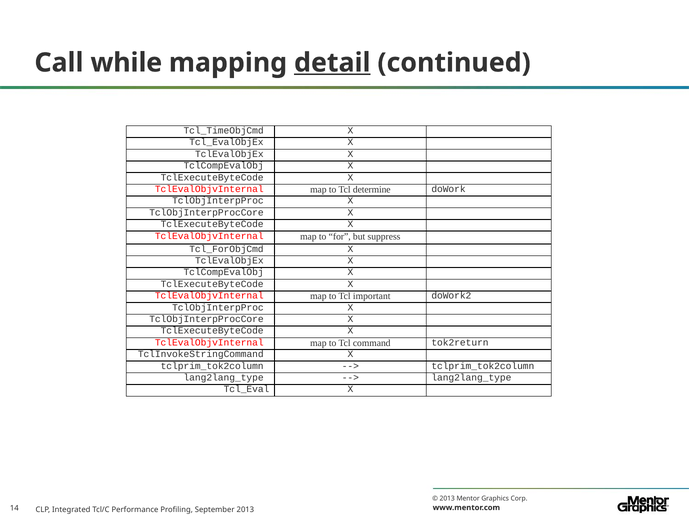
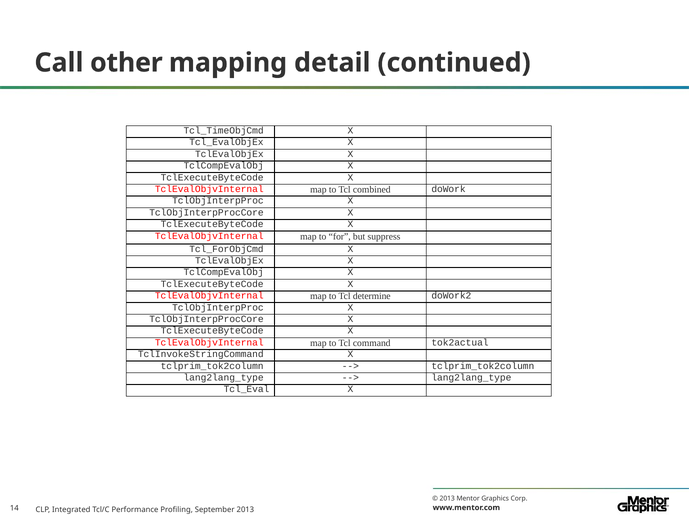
while: while -> other
detail underline: present -> none
determine: determine -> combined
important: important -> determine
tok2return: tok2return -> tok2actual
